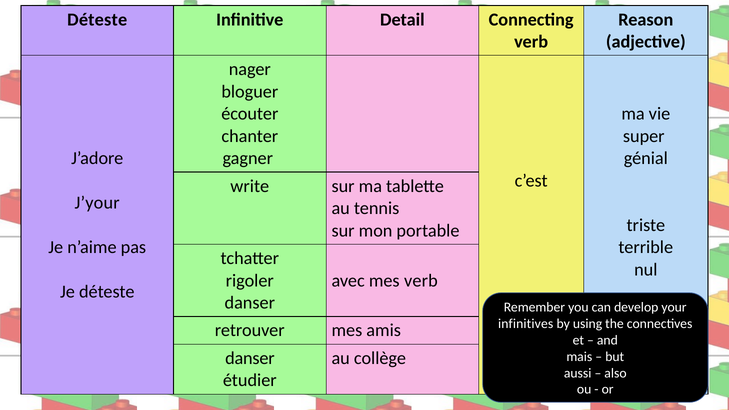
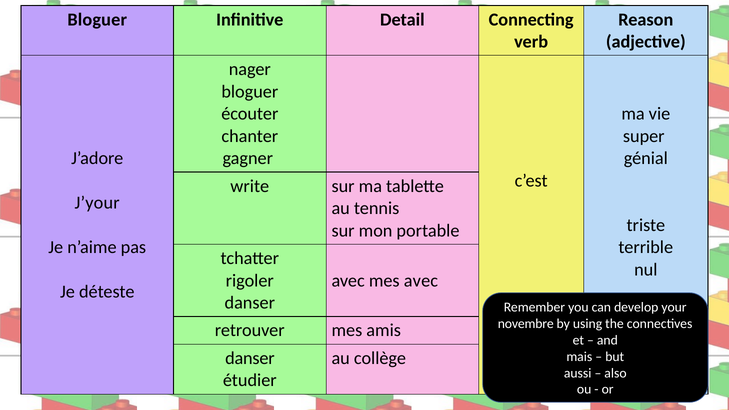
Déteste at (97, 19): Déteste -> Bloguer
mes verb: verb -> avec
infinitives: infinitives -> novembre
